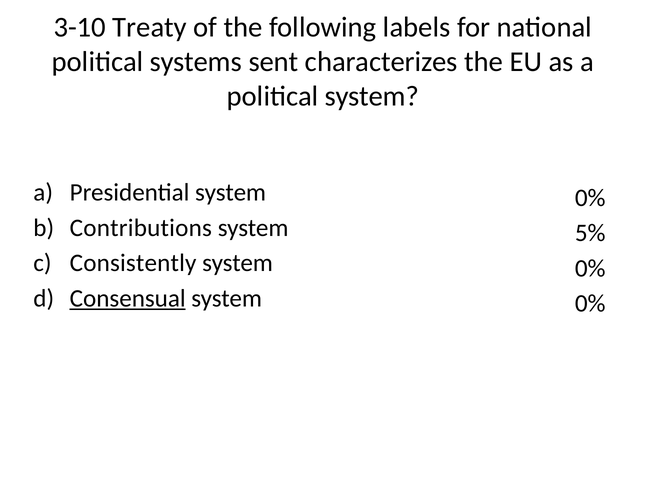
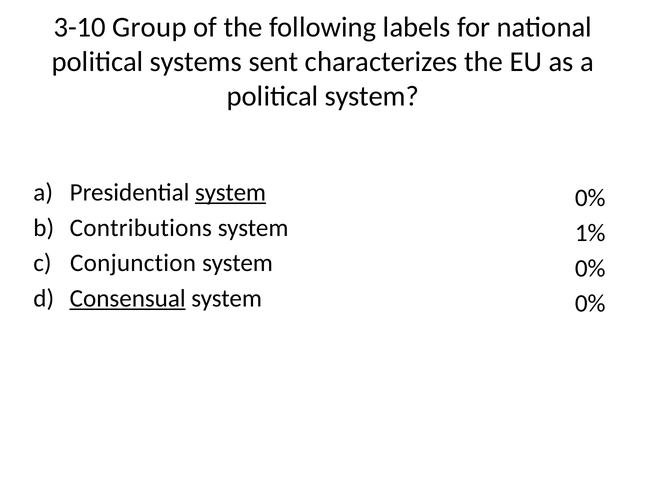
Treaty: Treaty -> Group
system at (231, 192) underline: none -> present
5%: 5% -> 1%
Consistently: Consistently -> Conjunction
